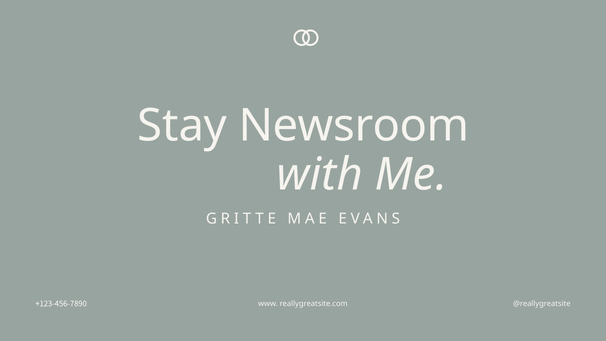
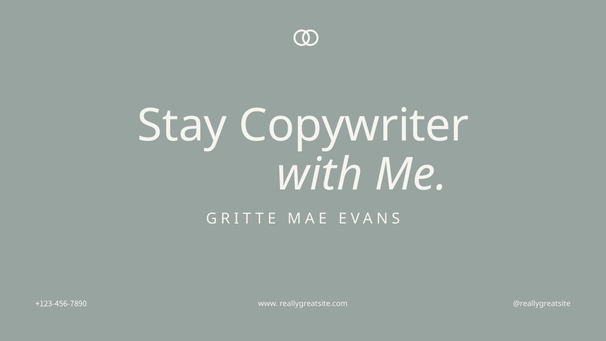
Newsroom: Newsroom -> Copywriter
